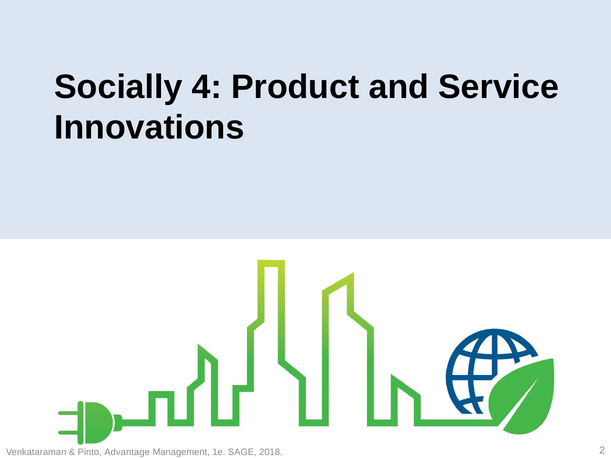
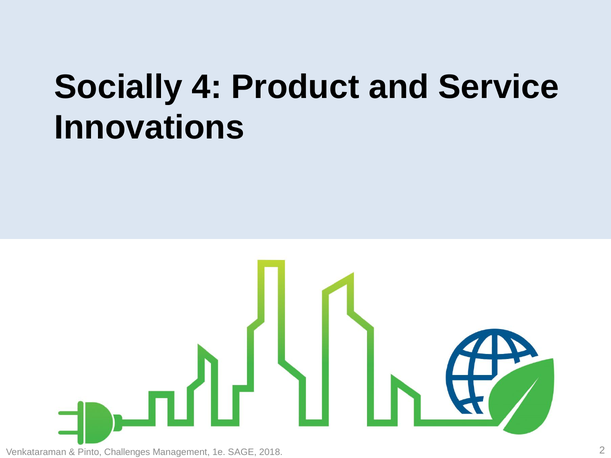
Advantage: Advantage -> Challenges
